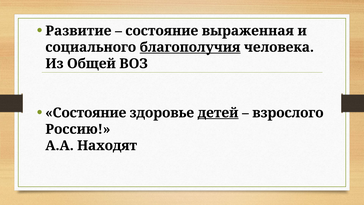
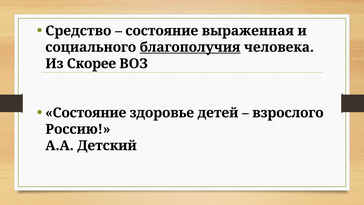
Развитие: Развитие -> Средство
Общей: Общей -> Скорее
детей underline: present -> none
Находят: Находят -> Детский
